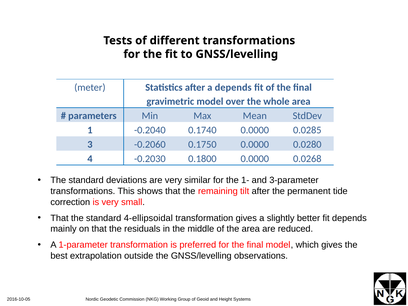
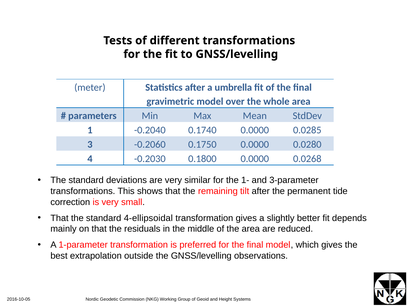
a depends: depends -> umbrella
